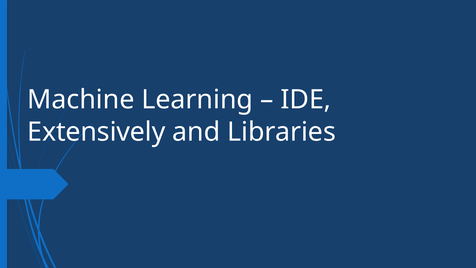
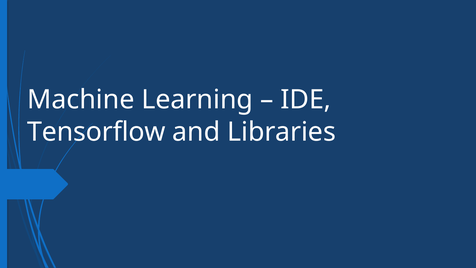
Extensively: Extensively -> Tensorflow
